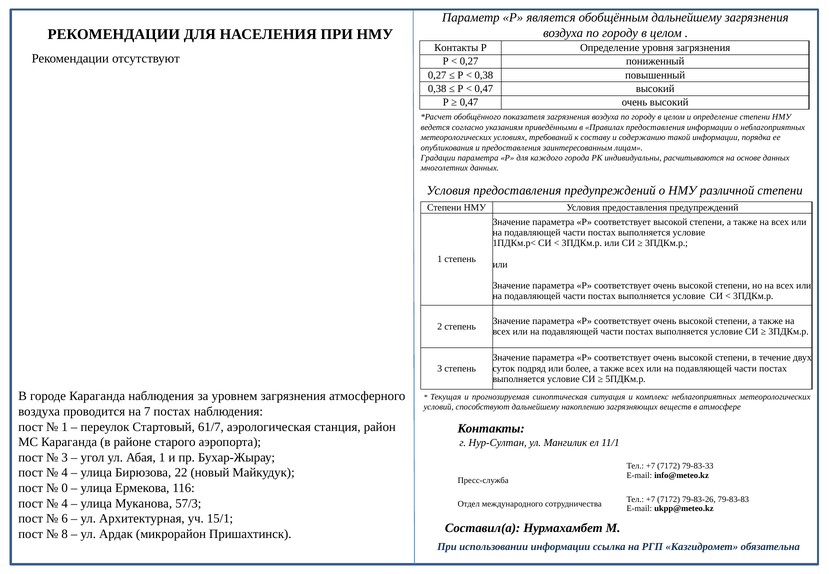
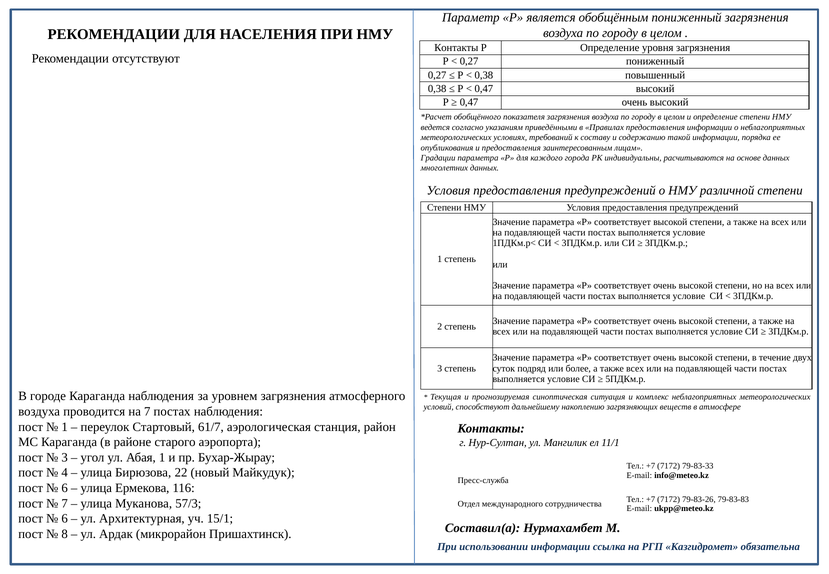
обобщённым дальнейшему: дальнейшему -> пониженный
0 at (65, 488): 0 -> 6
4 at (65, 503): 4 -> 7
